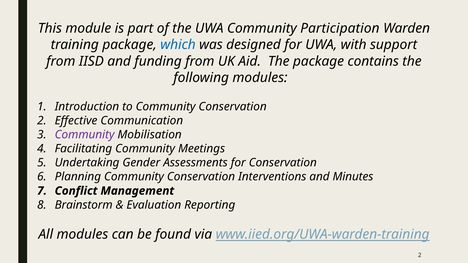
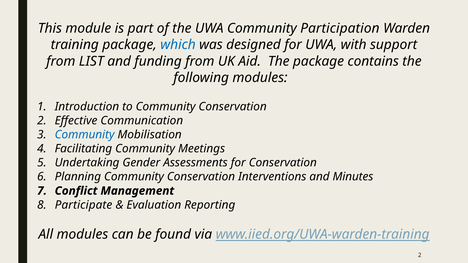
IISD: IISD -> LIST
Community at (85, 135) colour: purple -> blue
Brainstorm: Brainstorm -> Participate
